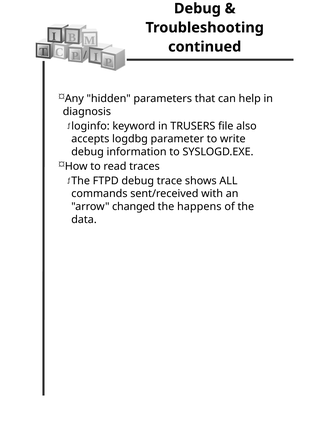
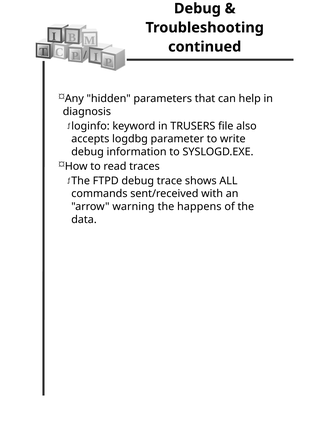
changed: changed -> warning
